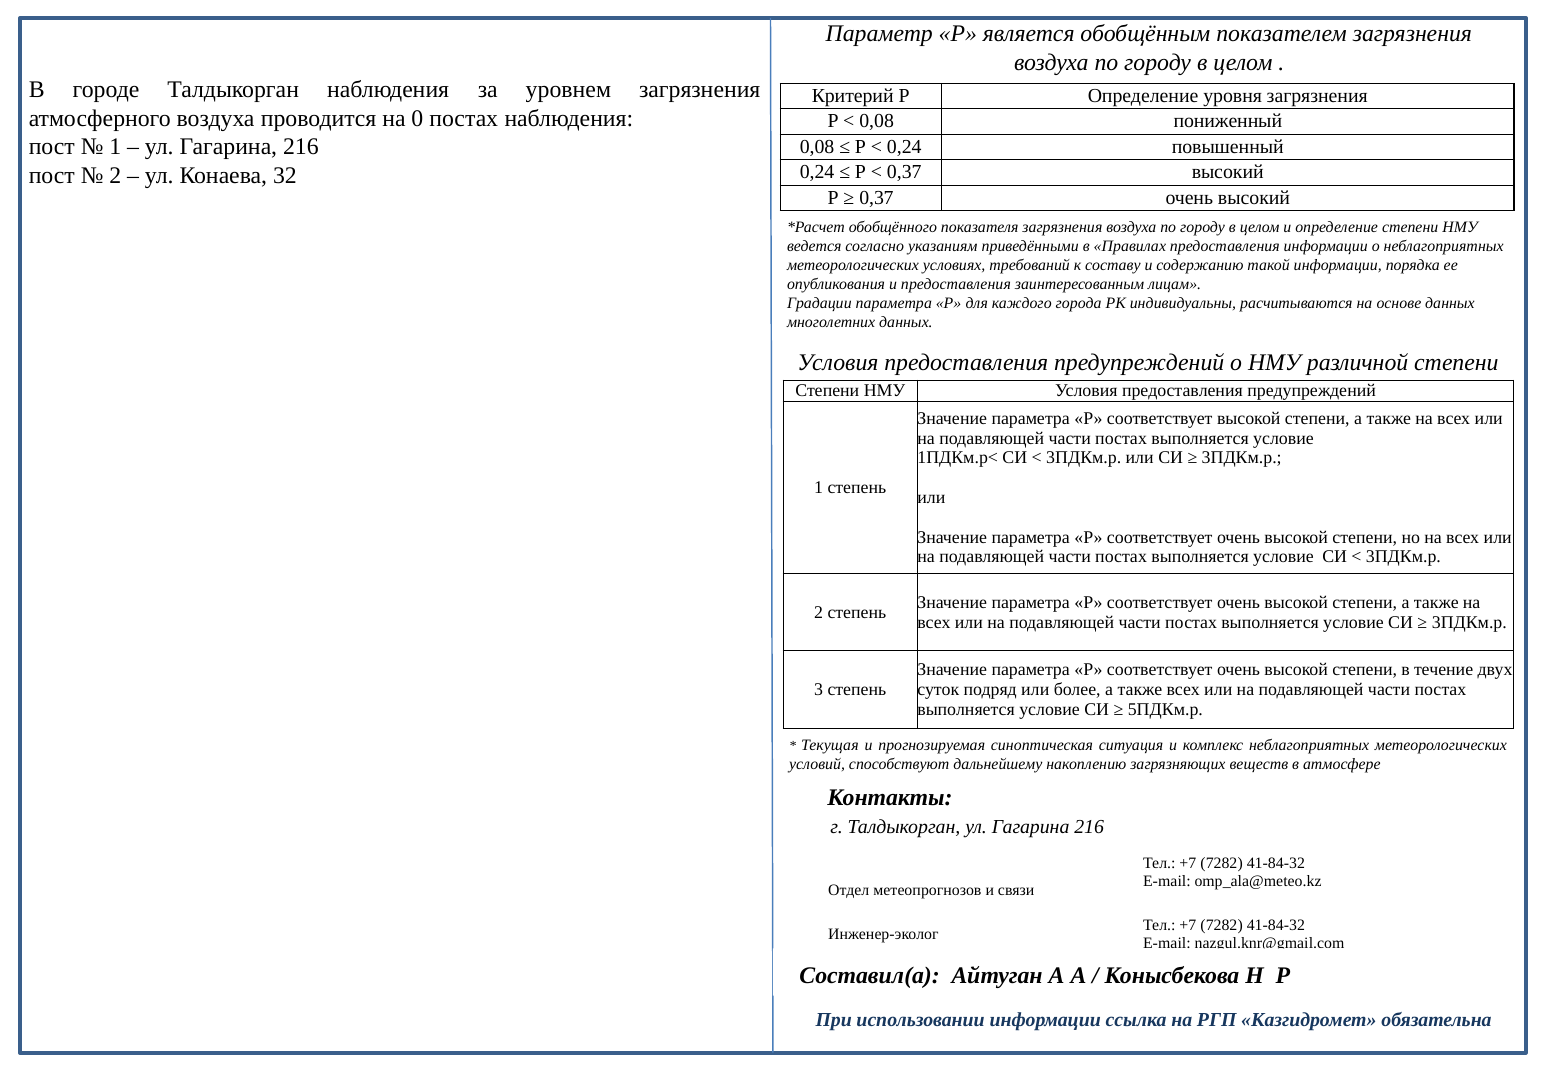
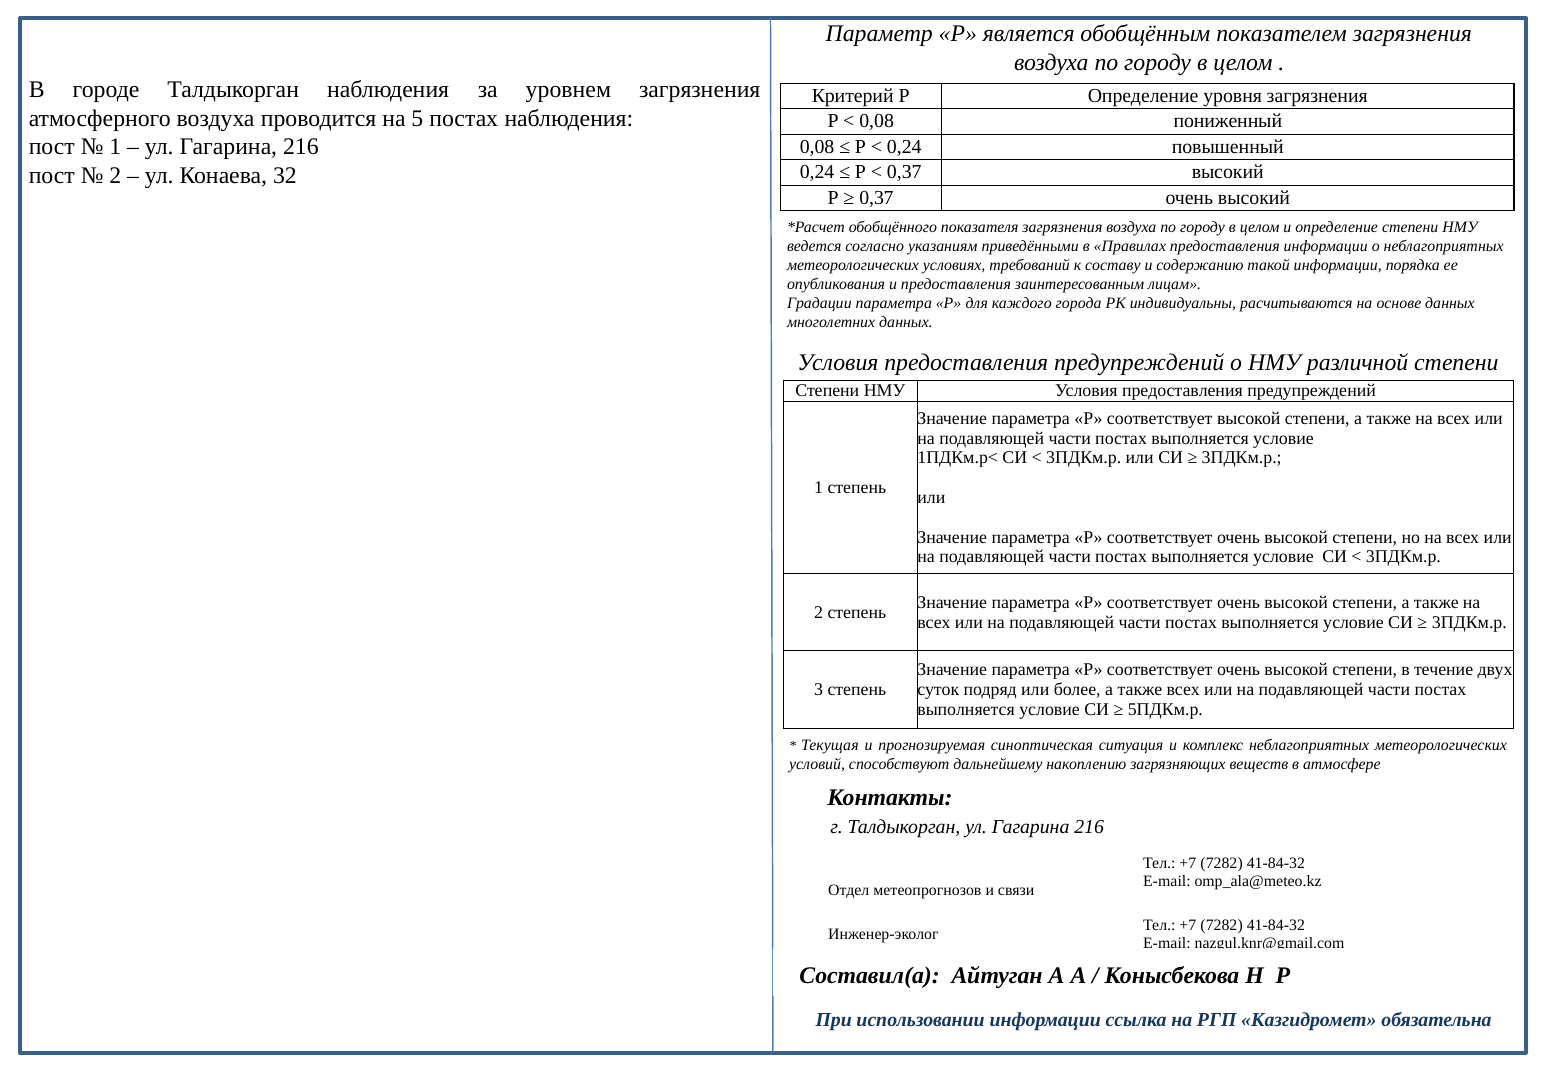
0: 0 -> 5
